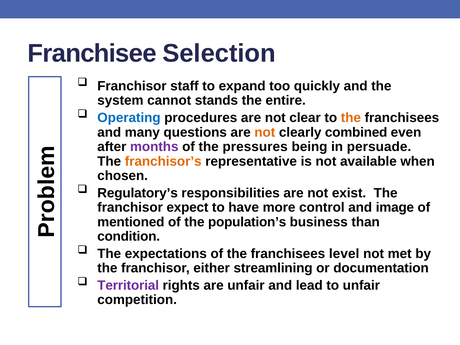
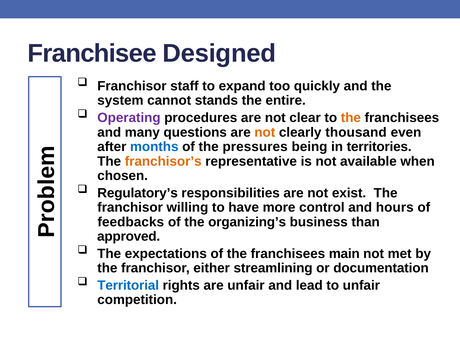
Selection: Selection -> Designed
Operating colour: blue -> purple
combined: combined -> thousand
months colour: purple -> blue
persuade: persuade -> territories
expect: expect -> willing
image: image -> hours
mentioned: mentioned -> feedbacks
population’s: population’s -> organizing’s
condition: condition -> approved
level: level -> main
Territorial colour: purple -> blue
